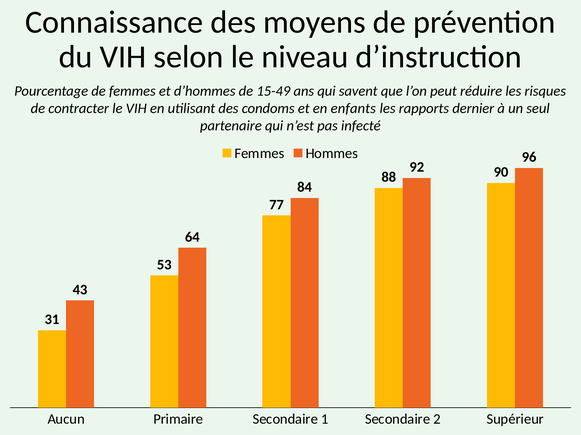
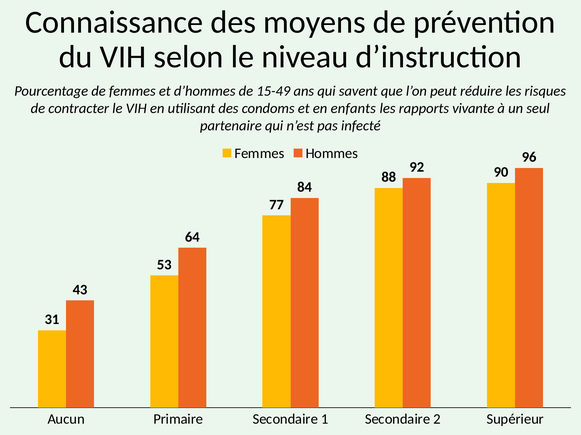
dernier: dernier -> vivante
